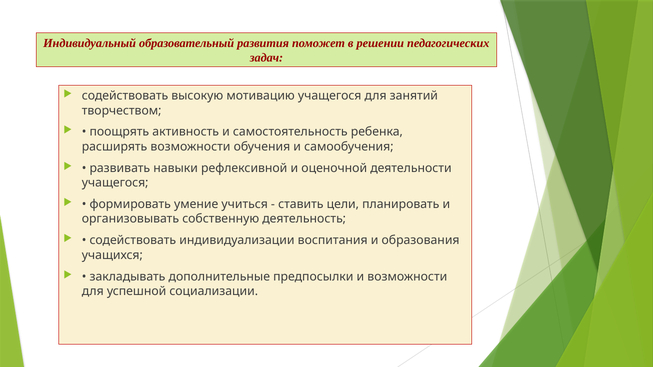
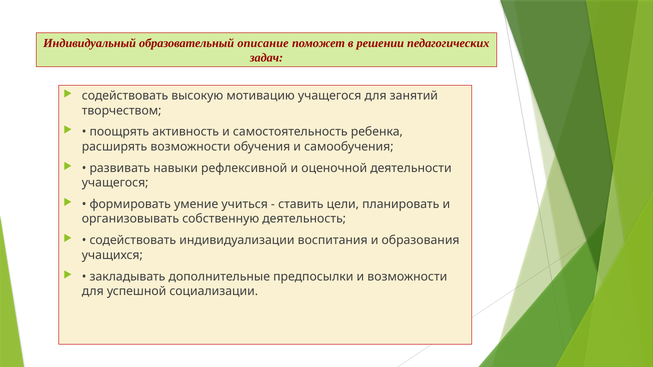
развития: развития -> описание
